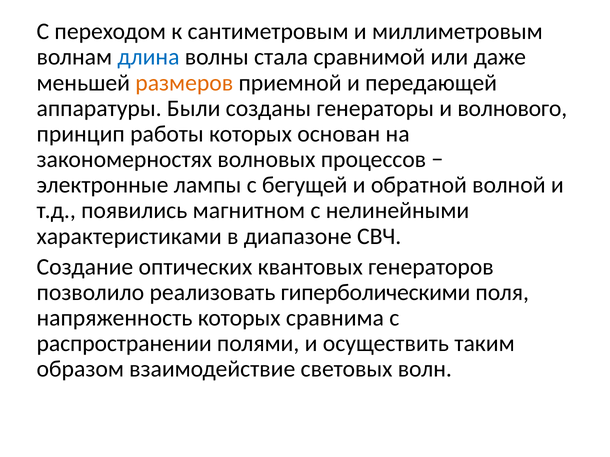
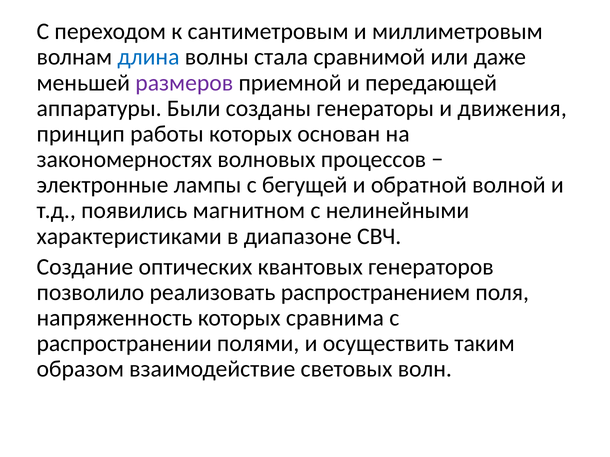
размеров colour: orange -> purple
волнового: волнового -> движения
гиперболическими: гиперболическими -> распространением
